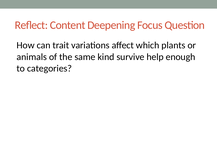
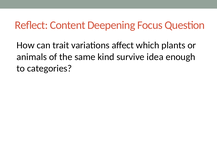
help: help -> idea
